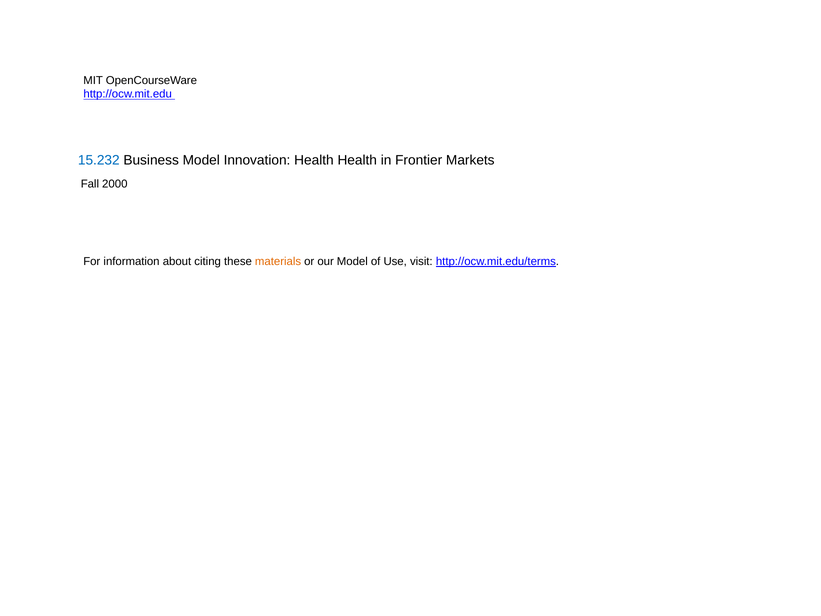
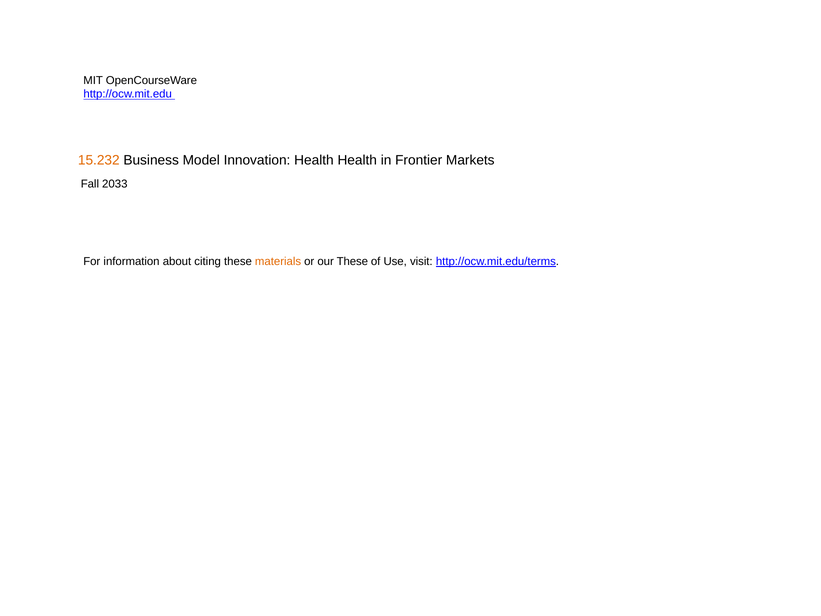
15.232 colour: blue -> orange
2000: 2000 -> 2033
our Model: Model -> These
